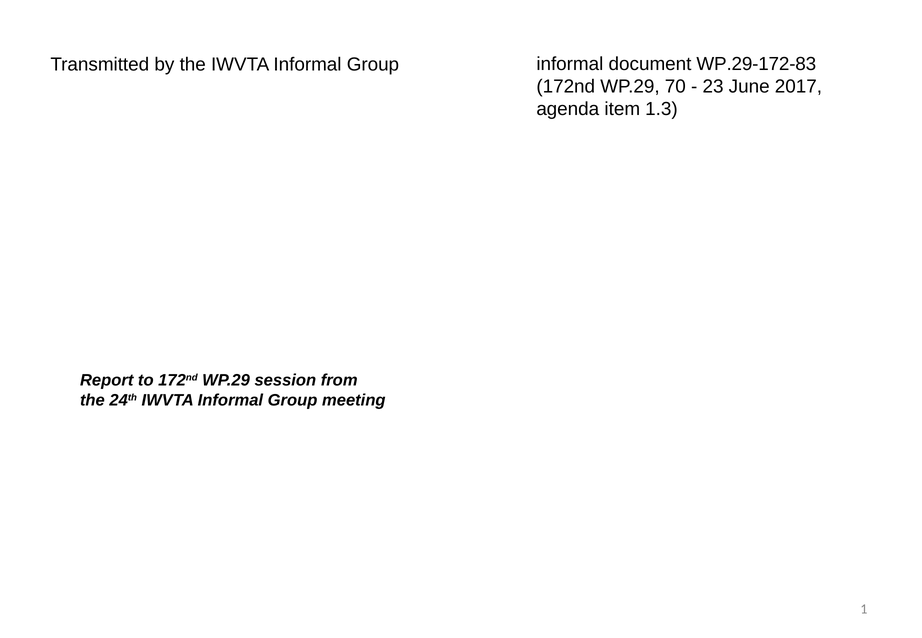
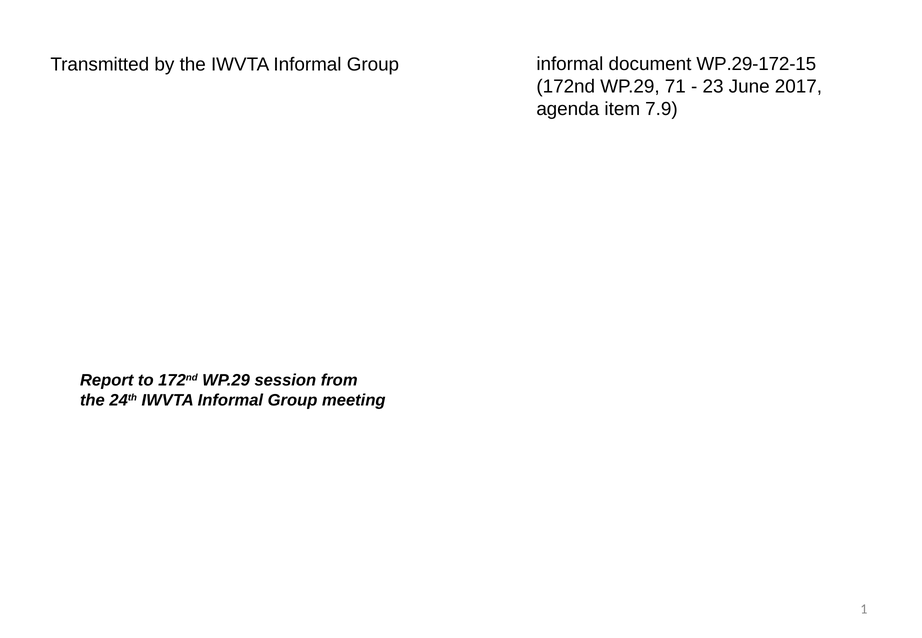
WP.29-172-83: WP.29-172-83 -> WP.29-172-15
70: 70 -> 71
1.3: 1.3 -> 7.9
